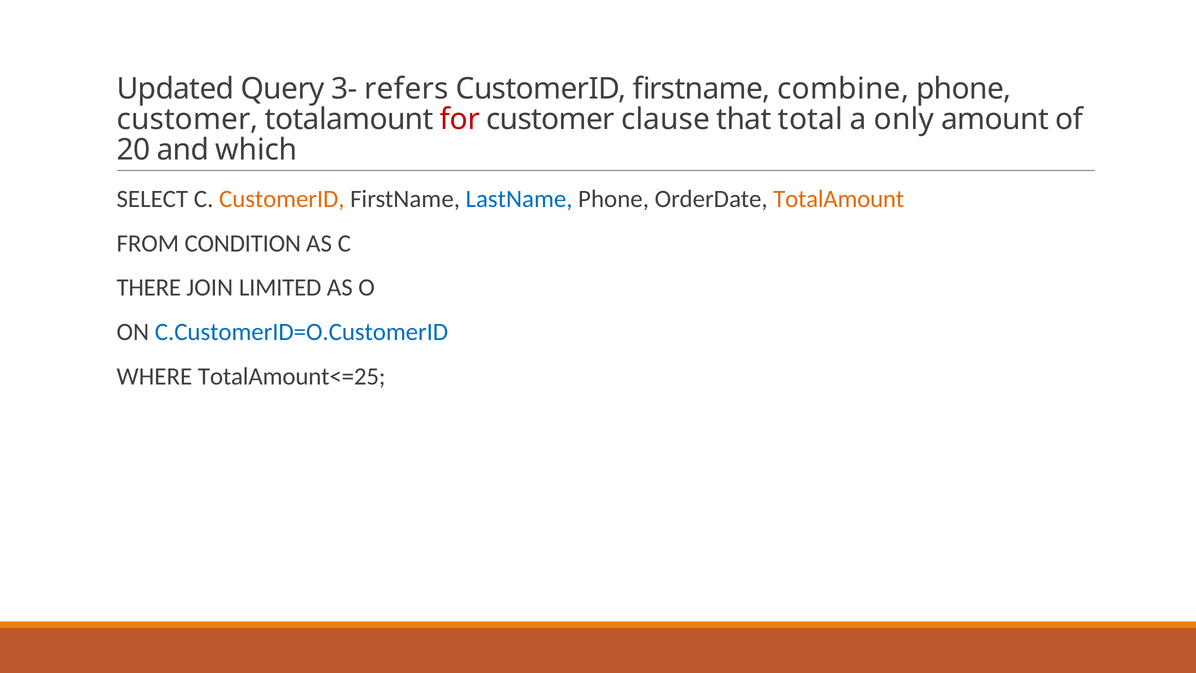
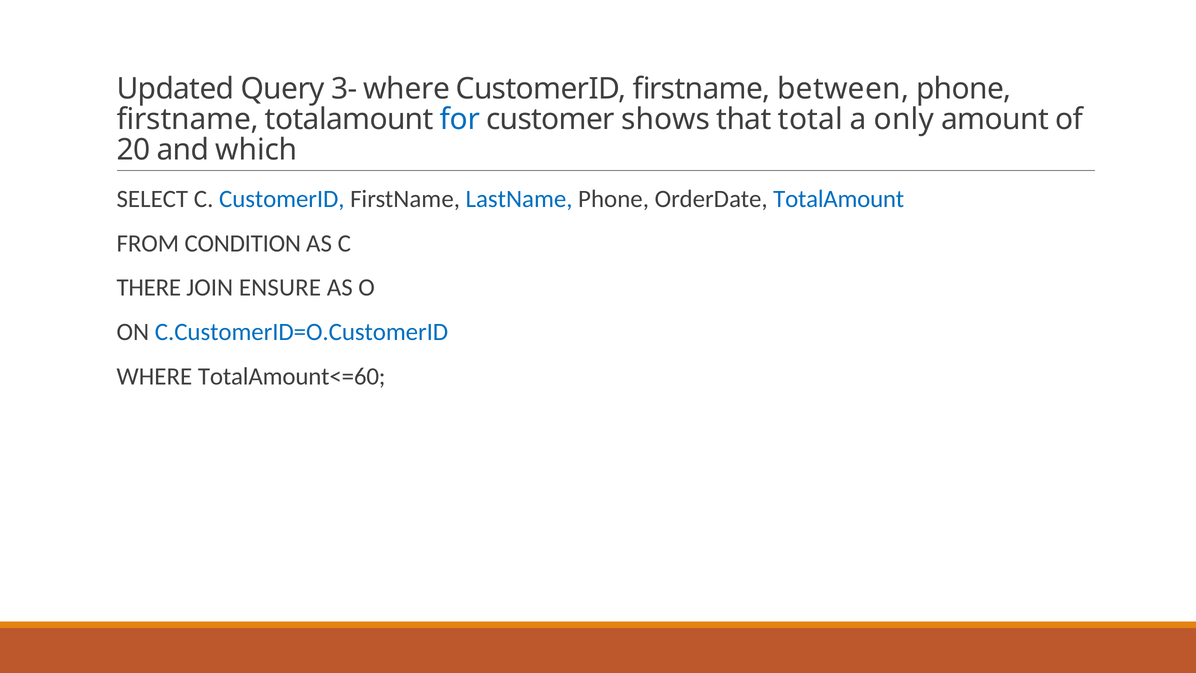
3- refers: refers -> where
combine: combine -> between
customer at (188, 119): customer -> firstname
for colour: red -> blue
clause: clause -> shows
CustomerID at (282, 199) colour: orange -> blue
TotalAmount at (839, 199) colour: orange -> blue
LIMITED: LIMITED -> ENSURE
TotalAmount<=25: TotalAmount<=25 -> TotalAmount<=60
